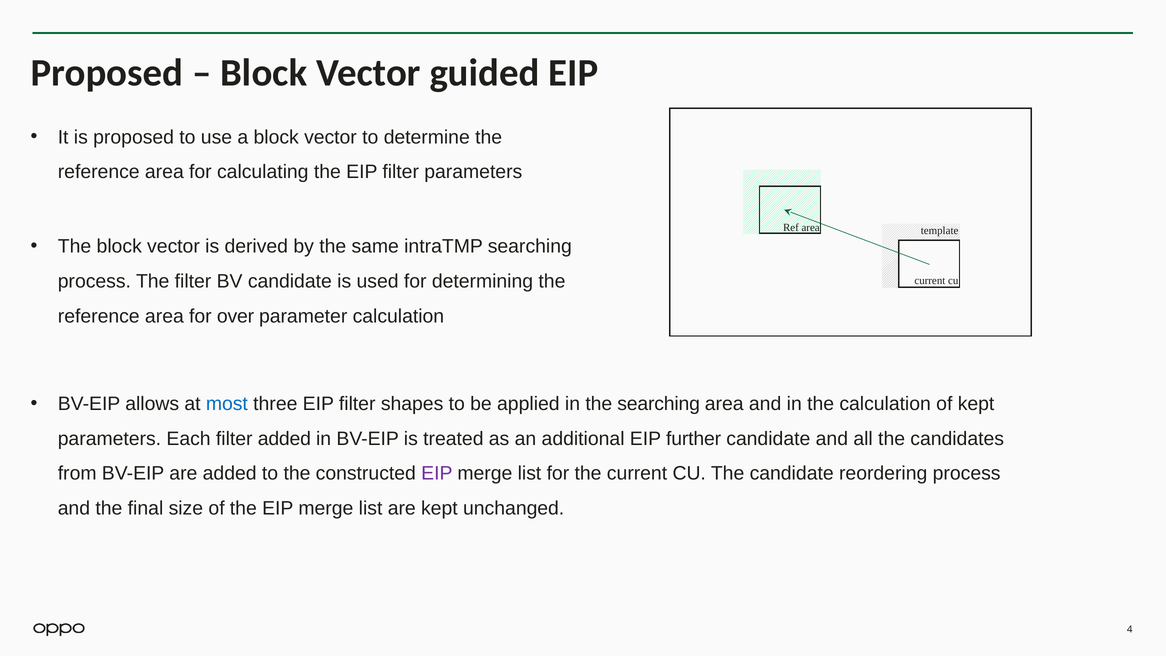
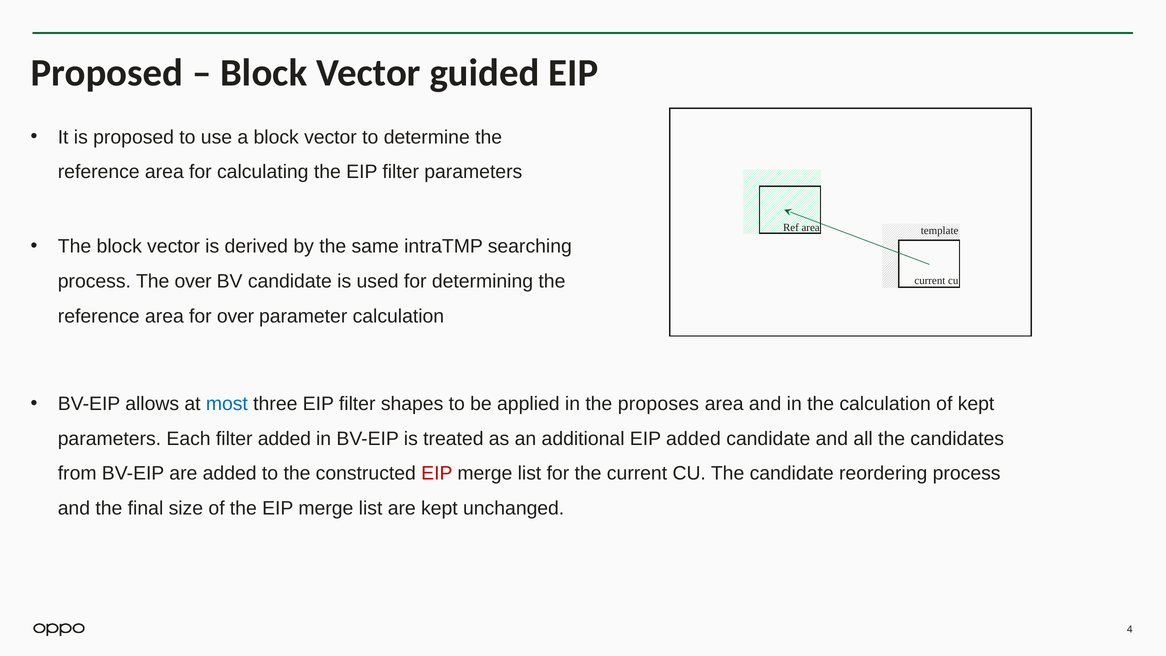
The filter: filter -> over
the searching: searching -> proposes
EIP further: further -> added
EIP at (437, 473) colour: purple -> red
